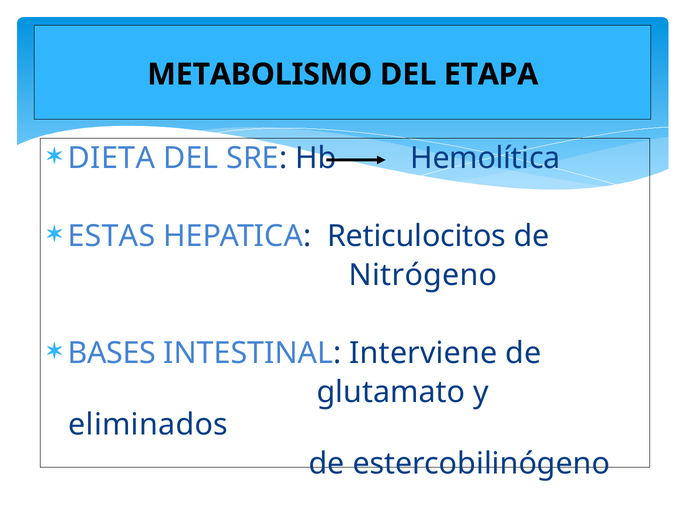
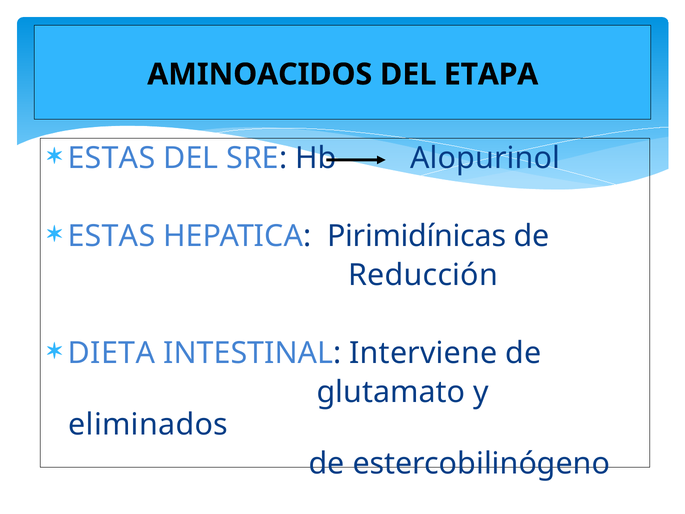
METABOLISMO: METABOLISMO -> AMINOACIDOS
DIETA at (111, 158): DIETA -> ESTAS
Hemolítica: Hemolítica -> Alopurinol
Reticulocitos: Reticulocitos -> Pirimidínicas
Nitrógeno: Nitrógeno -> Reducción
BASES: BASES -> DIETA
